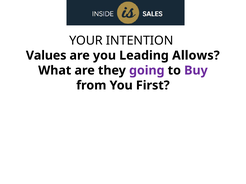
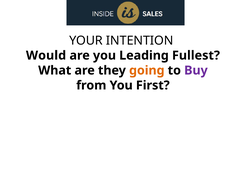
Values: Values -> Would
Allows: Allows -> Fullest
going colour: purple -> orange
